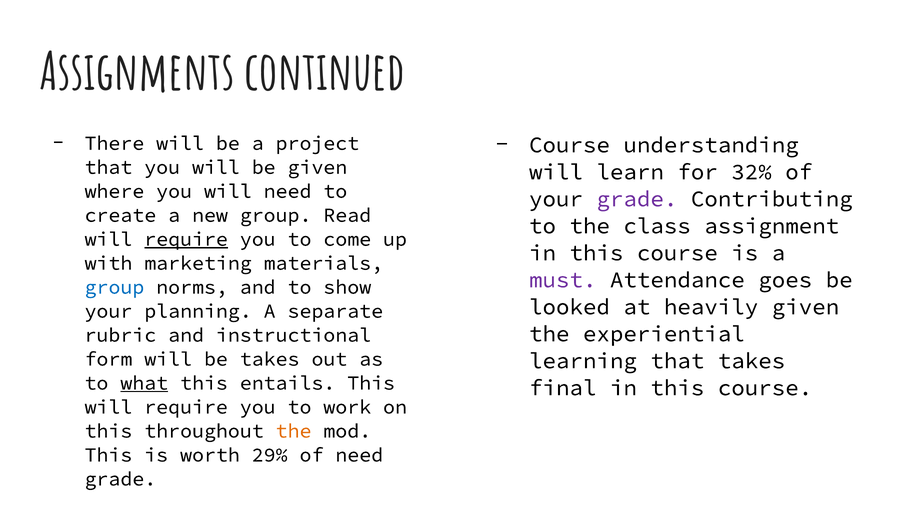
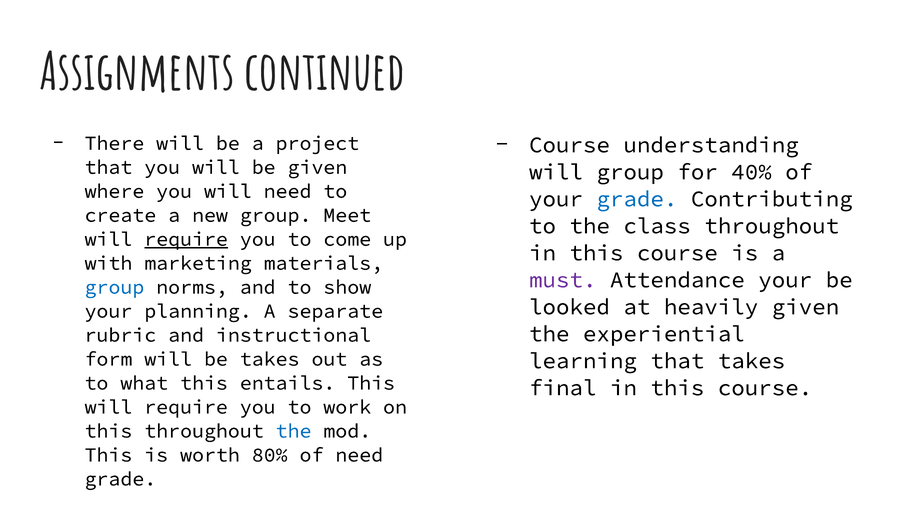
will learn: learn -> group
32%: 32% -> 40%
grade at (637, 199) colour: purple -> blue
Read: Read -> Meet
class assignment: assignment -> throughout
Attendance goes: goes -> your
what underline: present -> none
the at (294, 431) colour: orange -> blue
29%: 29% -> 80%
